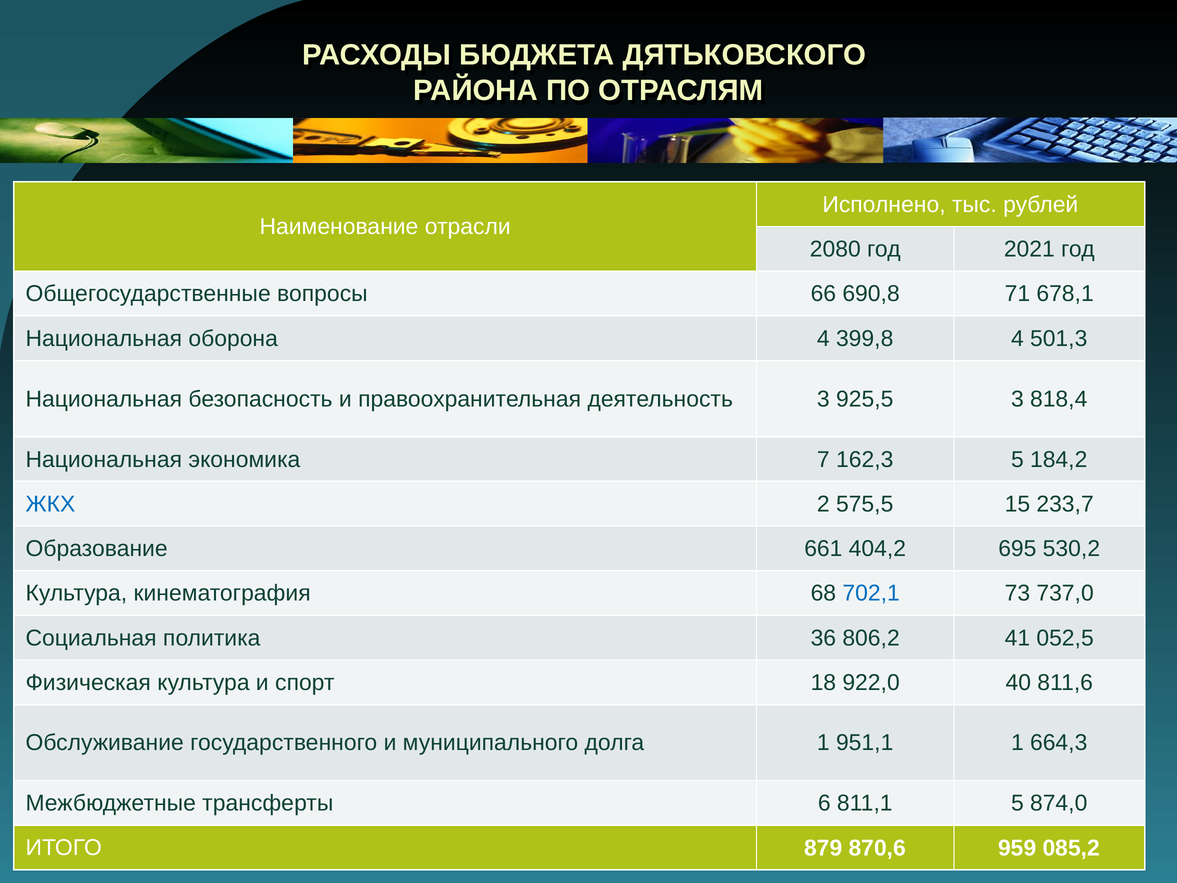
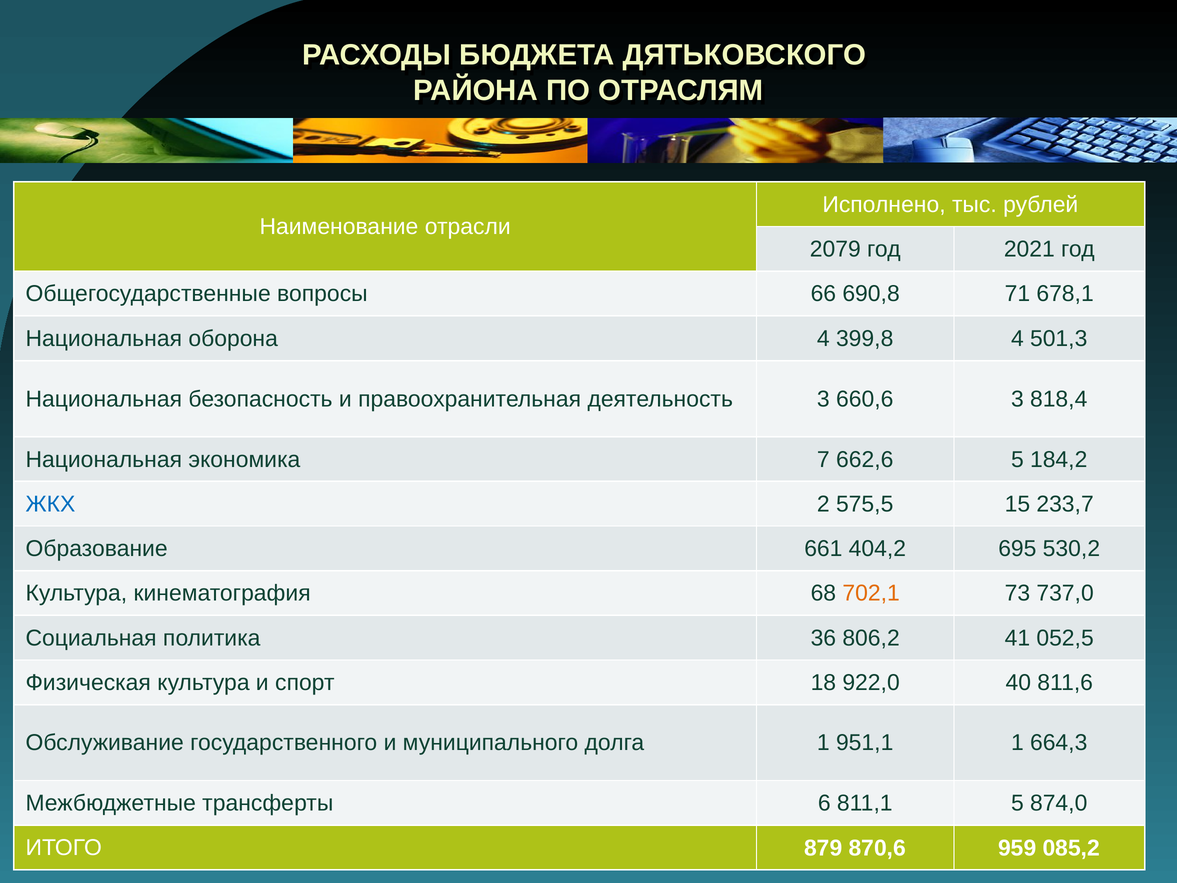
2080: 2080 -> 2079
925,5: 925,5 -> 660,6
162,3: 162,3 -> 662,6
702,1 colour: blue -> orange
